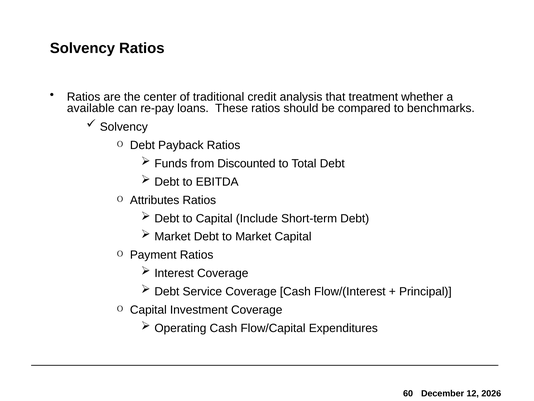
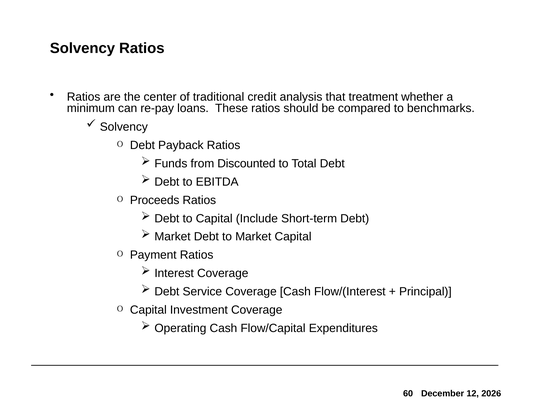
available: available -> minimum
Attributes: Attributes -> Proceeds
